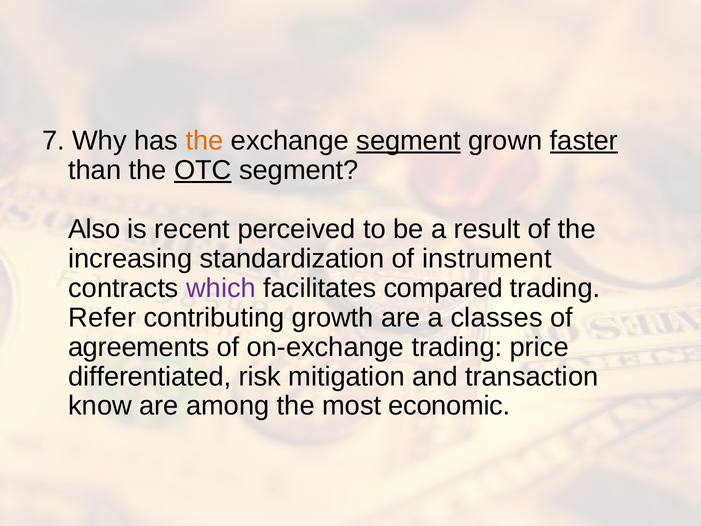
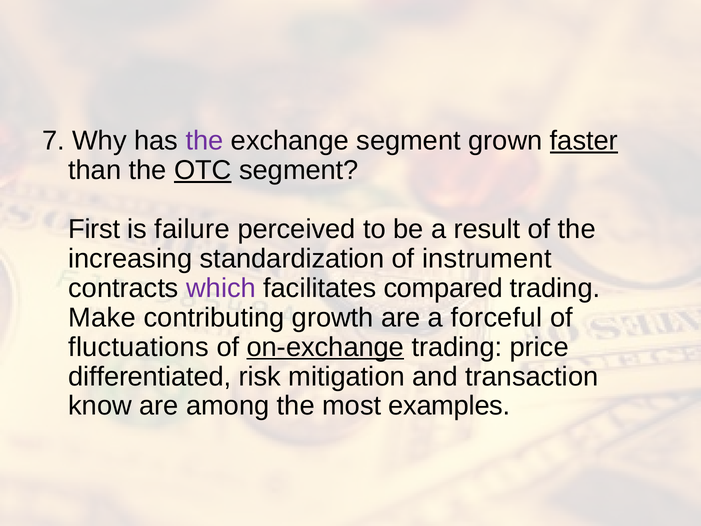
the at (204, 141) colour: orange -> purple
segment at (409, 141) underline: present -> none
Also: Also -> First
recent: recent -> failure
Refer: Refer -> Make
classes: classes -> forceful
agreements: agreements -> fluctuations
on-exchange underline: none -> present
economic: economic -> examples
